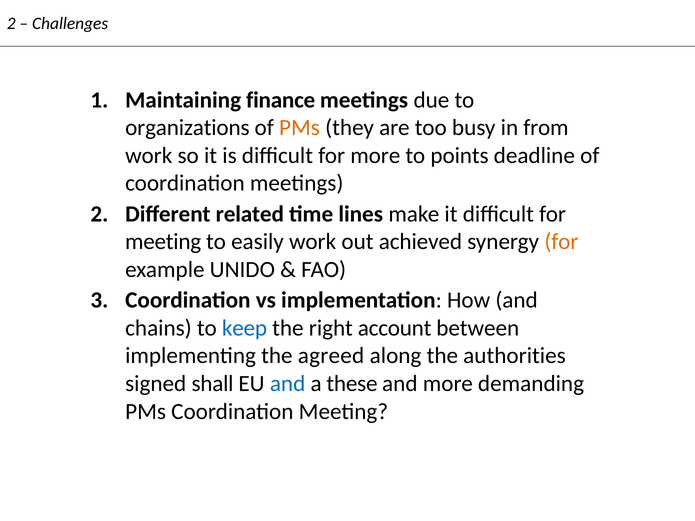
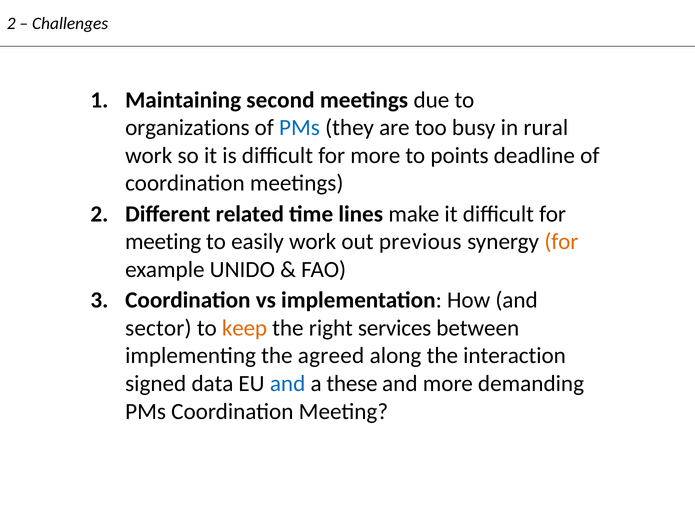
finance: finance -> second
PMs at (300, 128) colour: orange -> blue
from: from -> rural
achieved: achieved -> previous
chains: chains -> sector
keep colour: blue -> orange
account: account -> services
authorities: authorities -> interaction
shall: shall -> data
